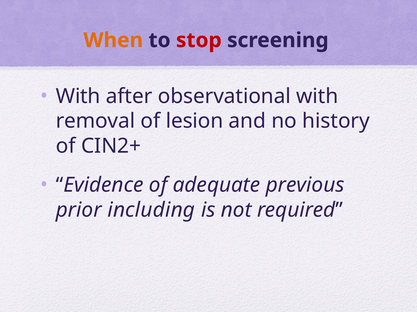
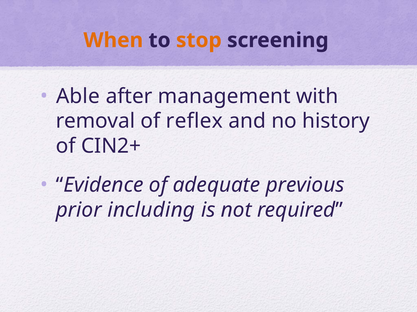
stop colour: red -> orange
With at (78, 96): With -> Able
observational: observational -> management
lesion: lesion -> reflex
